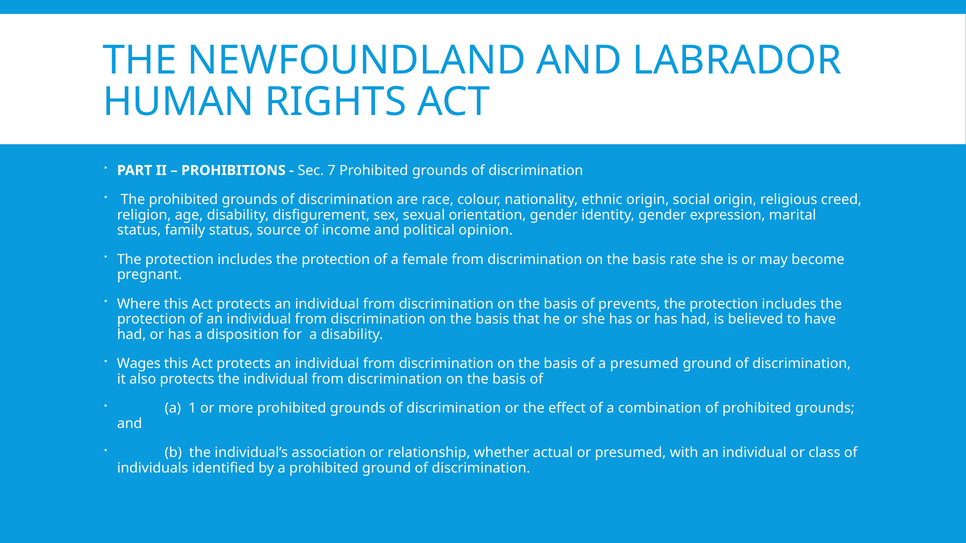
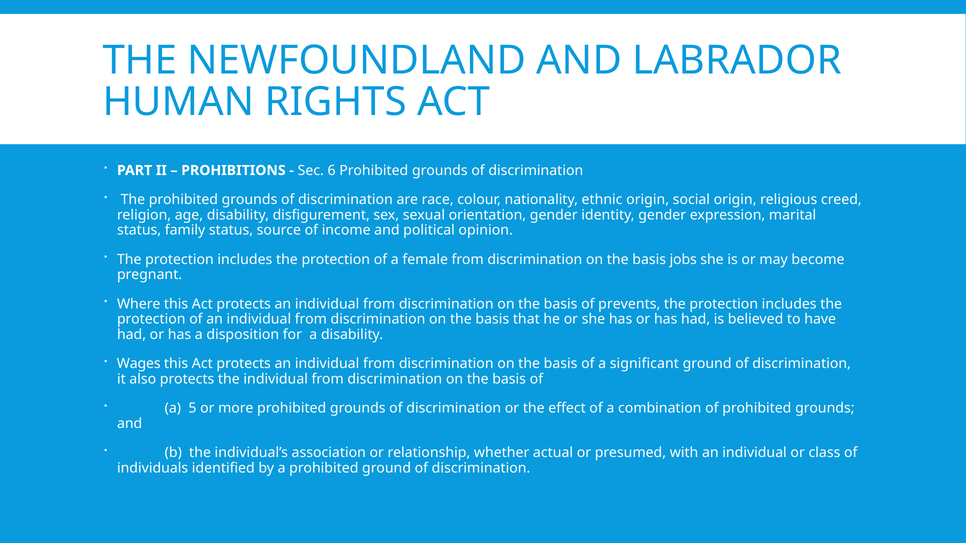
7: 7 -> 6
rate: rate -> jobs
a presumed: presumed -> significant
1: 1 -> 5
